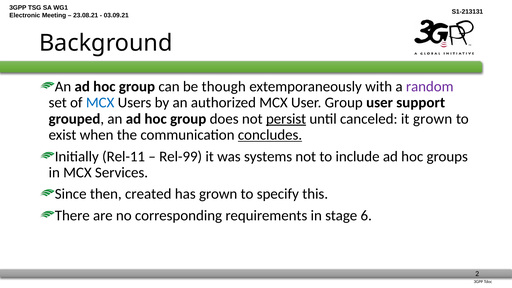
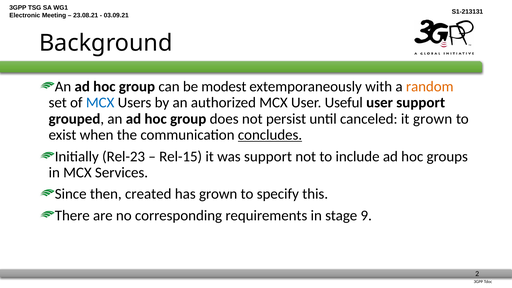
though: though -> modest
random colour: purple -> orange
User Group: Group -> Useful
persist underline: present -> none
Rel-11: Rel-11 -> Rel-23
Rel-99: Rel-99 -> Rel-15
was systems: systems -> support
6: 6 -> 9
